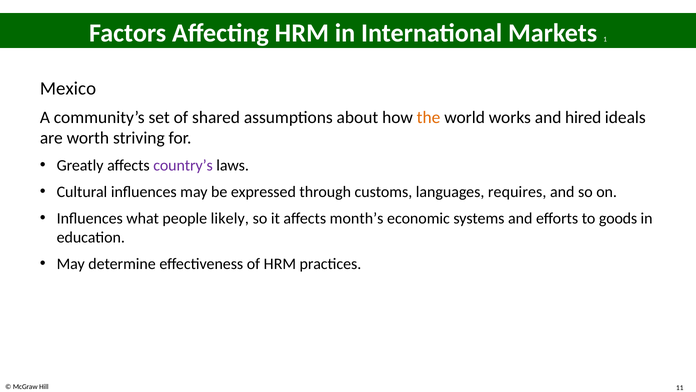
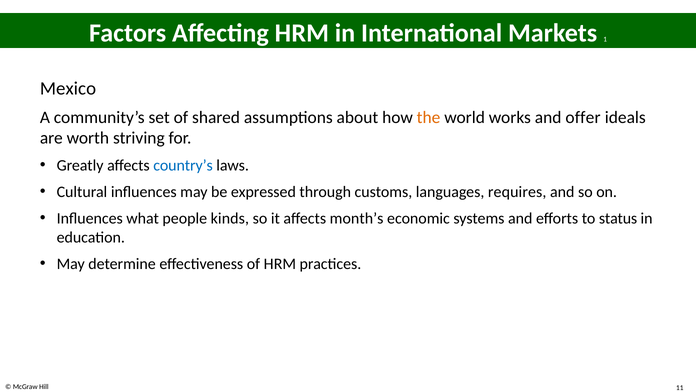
hired: hired -> offer
country’s colour: purple -> blue
likely: likely -> kinds
goods: goods -> status
